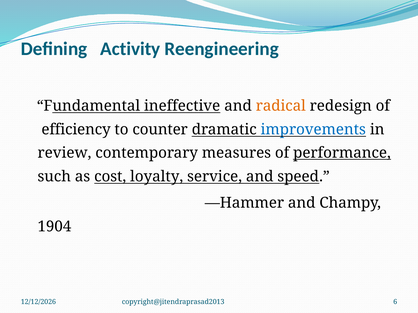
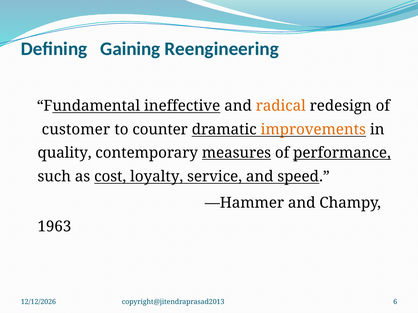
Activity: Activity -> Gaining
efficiency: efficiency -> customer
improvements colour: blue -> orange
review: review -> quality
measures underline: none -> present
1904: 1904 -> 1963
